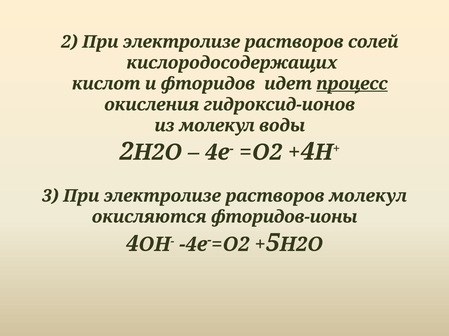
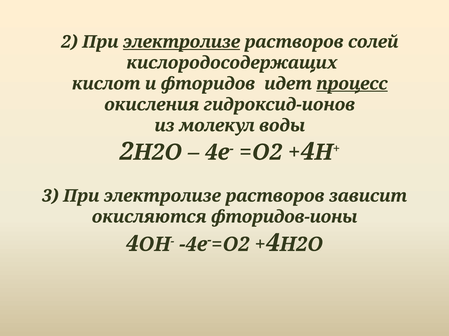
электролизе at (182, 42) underline: none -> present
растворов молекул: молекул -> зависит
5 at (273, 243): 5 -> 4
